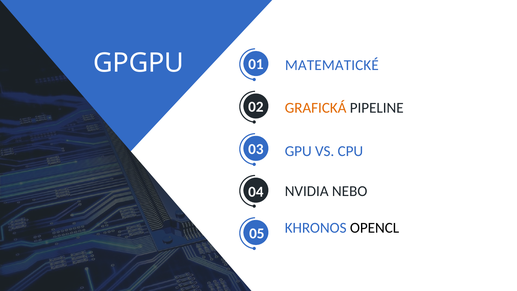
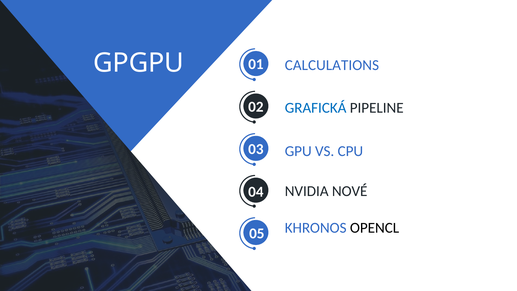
MATEMATICKÉ: MATEMATICKÉ -> CALCULATIONS
GRAFICKÁ colour: orange -> blue
NEBO: NEBO -> NOVÉ
